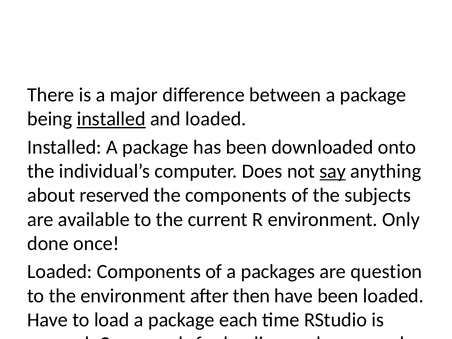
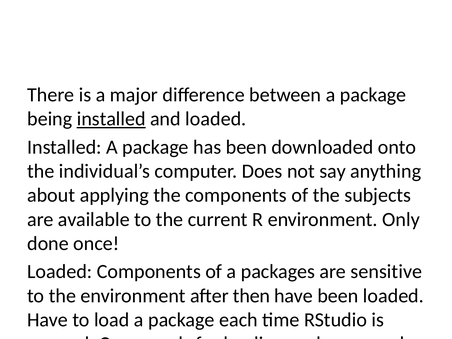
say underline: present -> none
reserved: reserved -> applying
question: question -> sensitive
